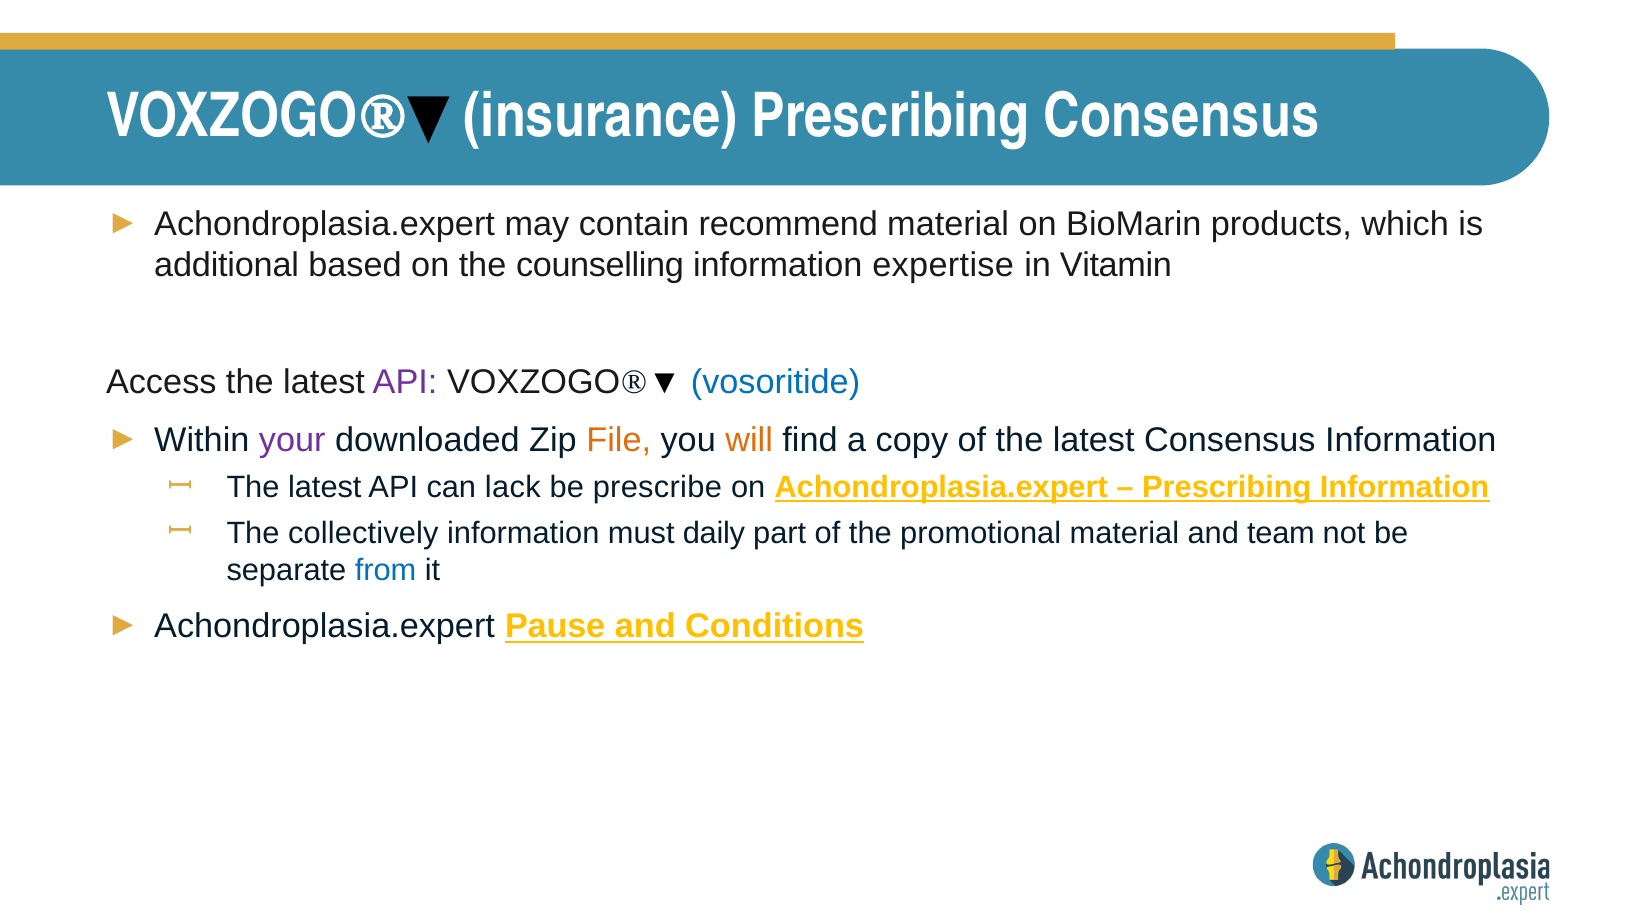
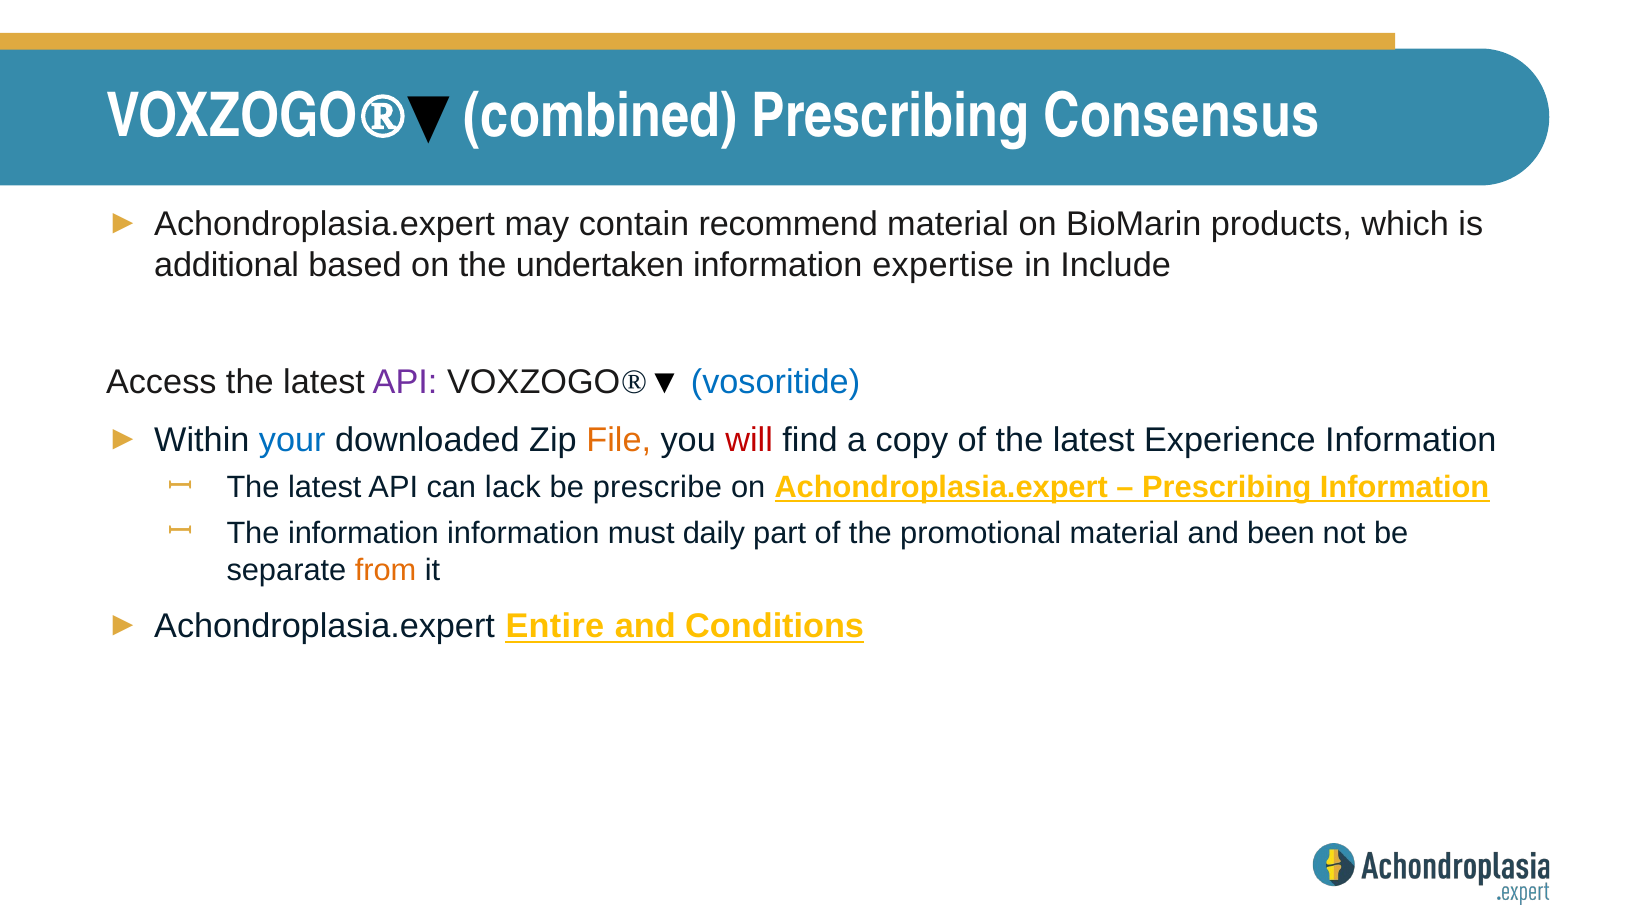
insurance: insurance -> combined
counselling: counselling -> undertaken
Vitamin: Vitamin -> Include
your colour: purple -> blue
will colour: orange -> red
latest Consensus: Consensus -> Experience
The collectively: collectively -> information
team: team -> been
from colour: blue -> orange
Pause: Pause -> Entire
